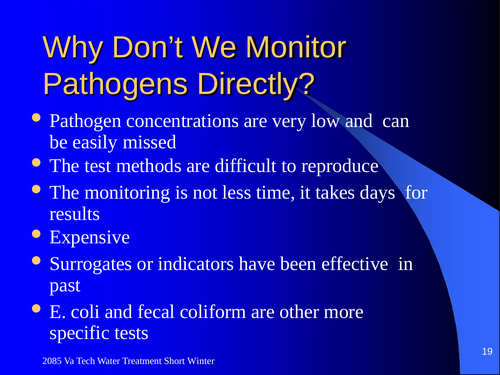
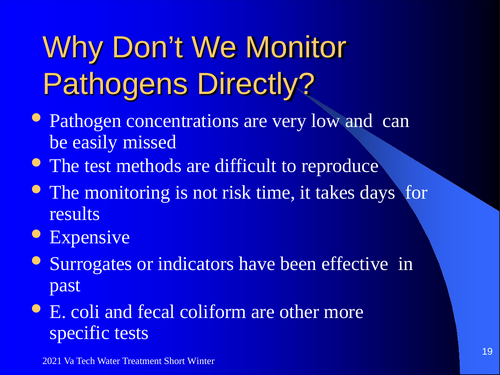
less: less -> risk
2085: 2085 -> 2021
